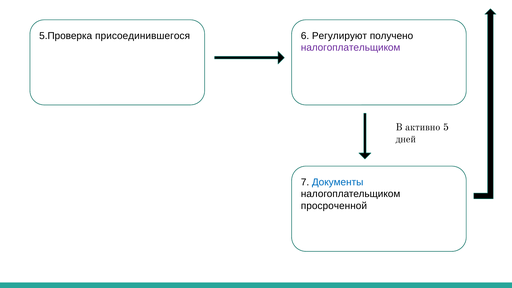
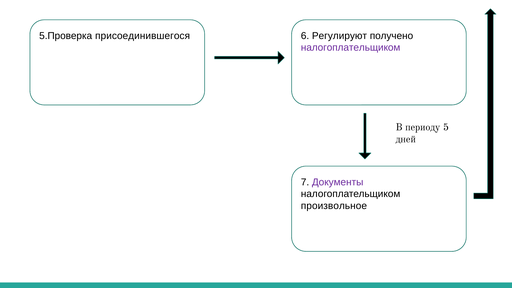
активно: активно -> периоду
Документы colour: blue -> purple
просроченной: просроченной -> произвольное
